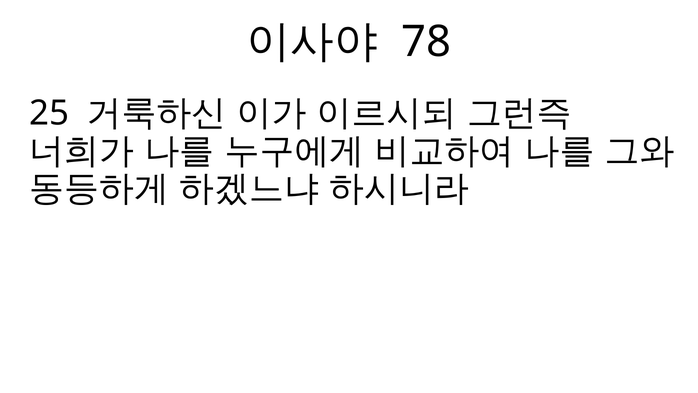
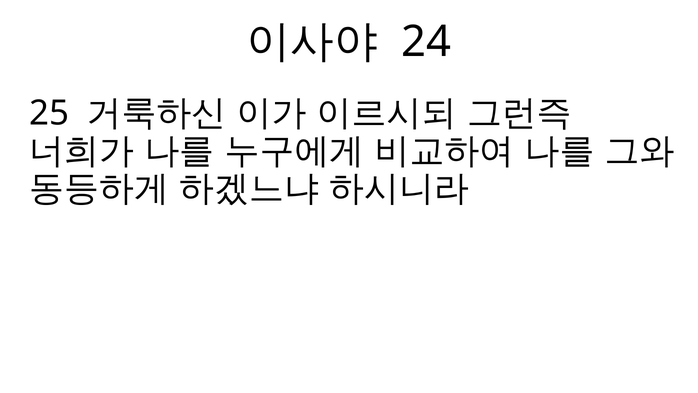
78: 78 -> 24
